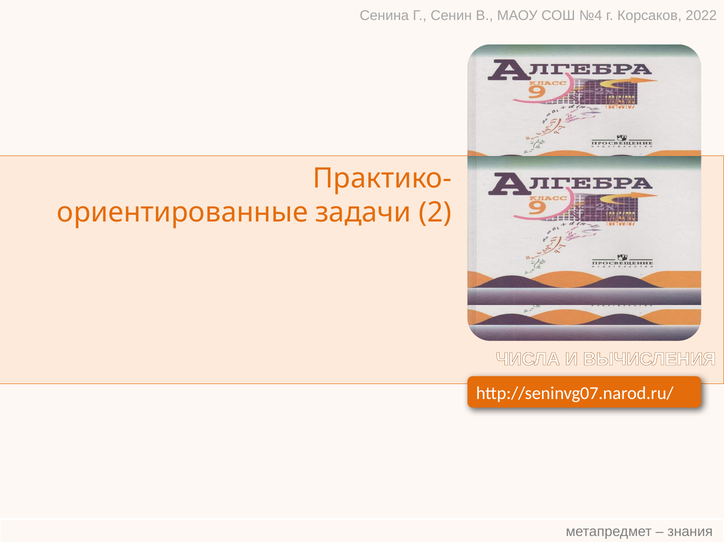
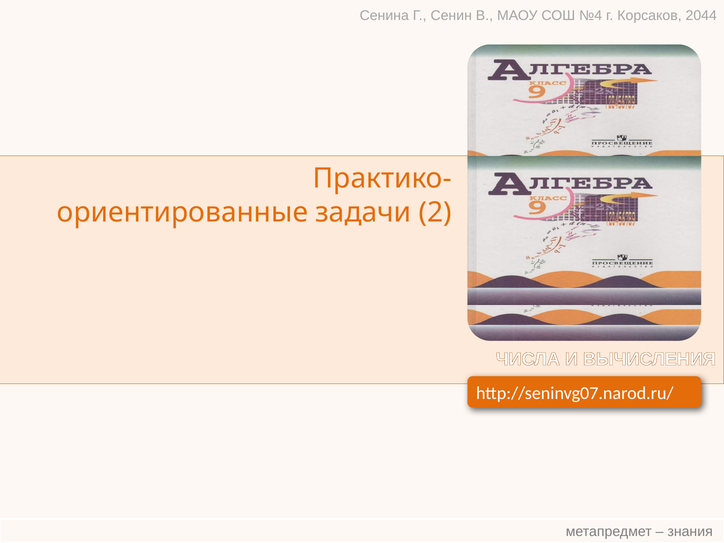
2022: 2022 -> 2044
